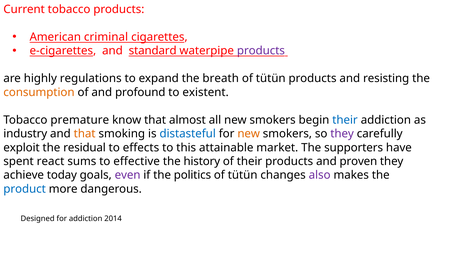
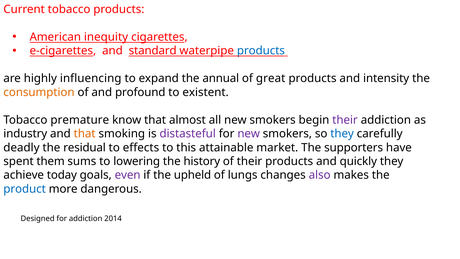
criminal: criminal -> inequity
products at (261, 51) colour: purple -> blue
regulations: regulations -> influencing
breath: breath -> annual
tütün at (271, 78): tütün -> great
resisting: resisting -> intensity
their at (345, 120) colour: blue -> purple
distasteful colour: blue -> purple
new at (249, 134) colour: orange -> purple
they at (342, 134) colour: purple -> blue
exploit: exploit -> deadly
react: react -> them
effective: effective -> lowering
proven: proven -> quickly
politics: politics -> upheld
tütün at (243, 175): tütün -> lungs
